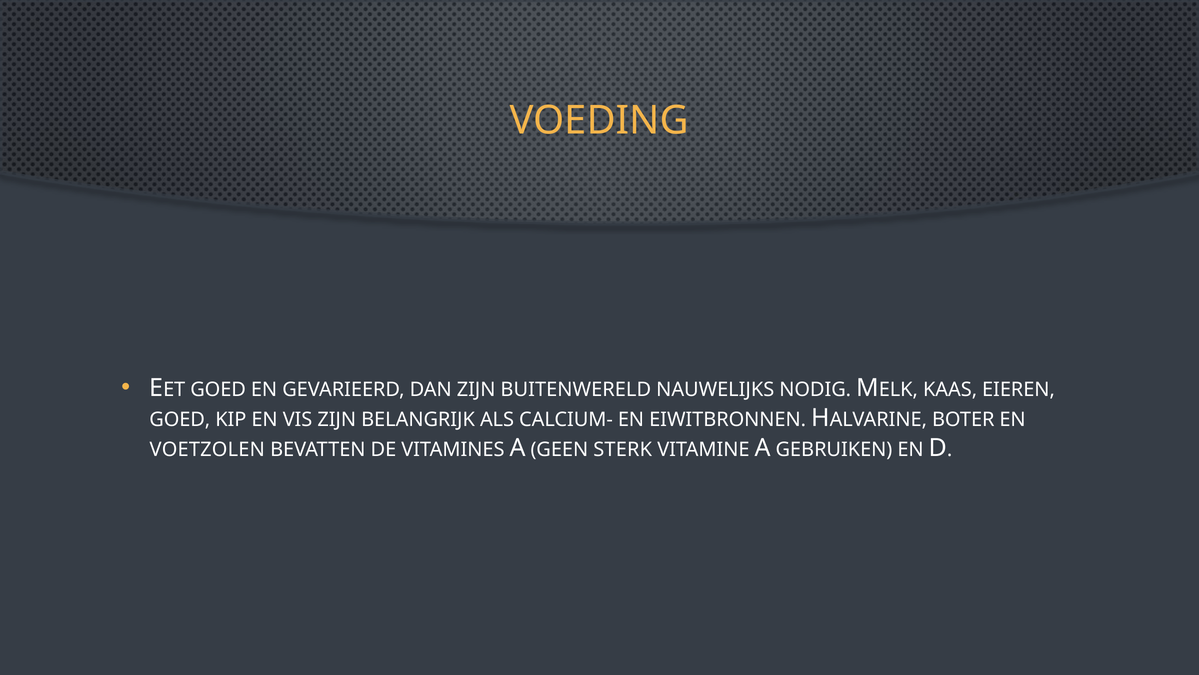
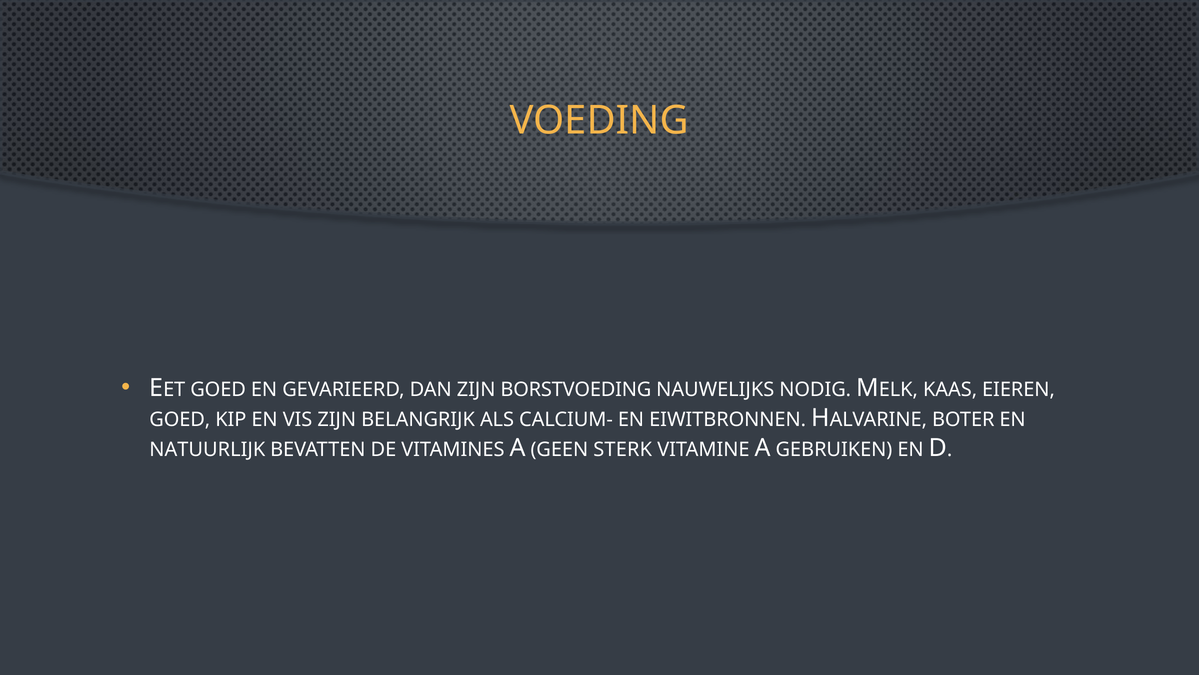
BUITENWERELD: BUITENWERELD -> BORSTVOEDING
VOETZOLEN: VOETZOLEN -> NATUURLIJK
